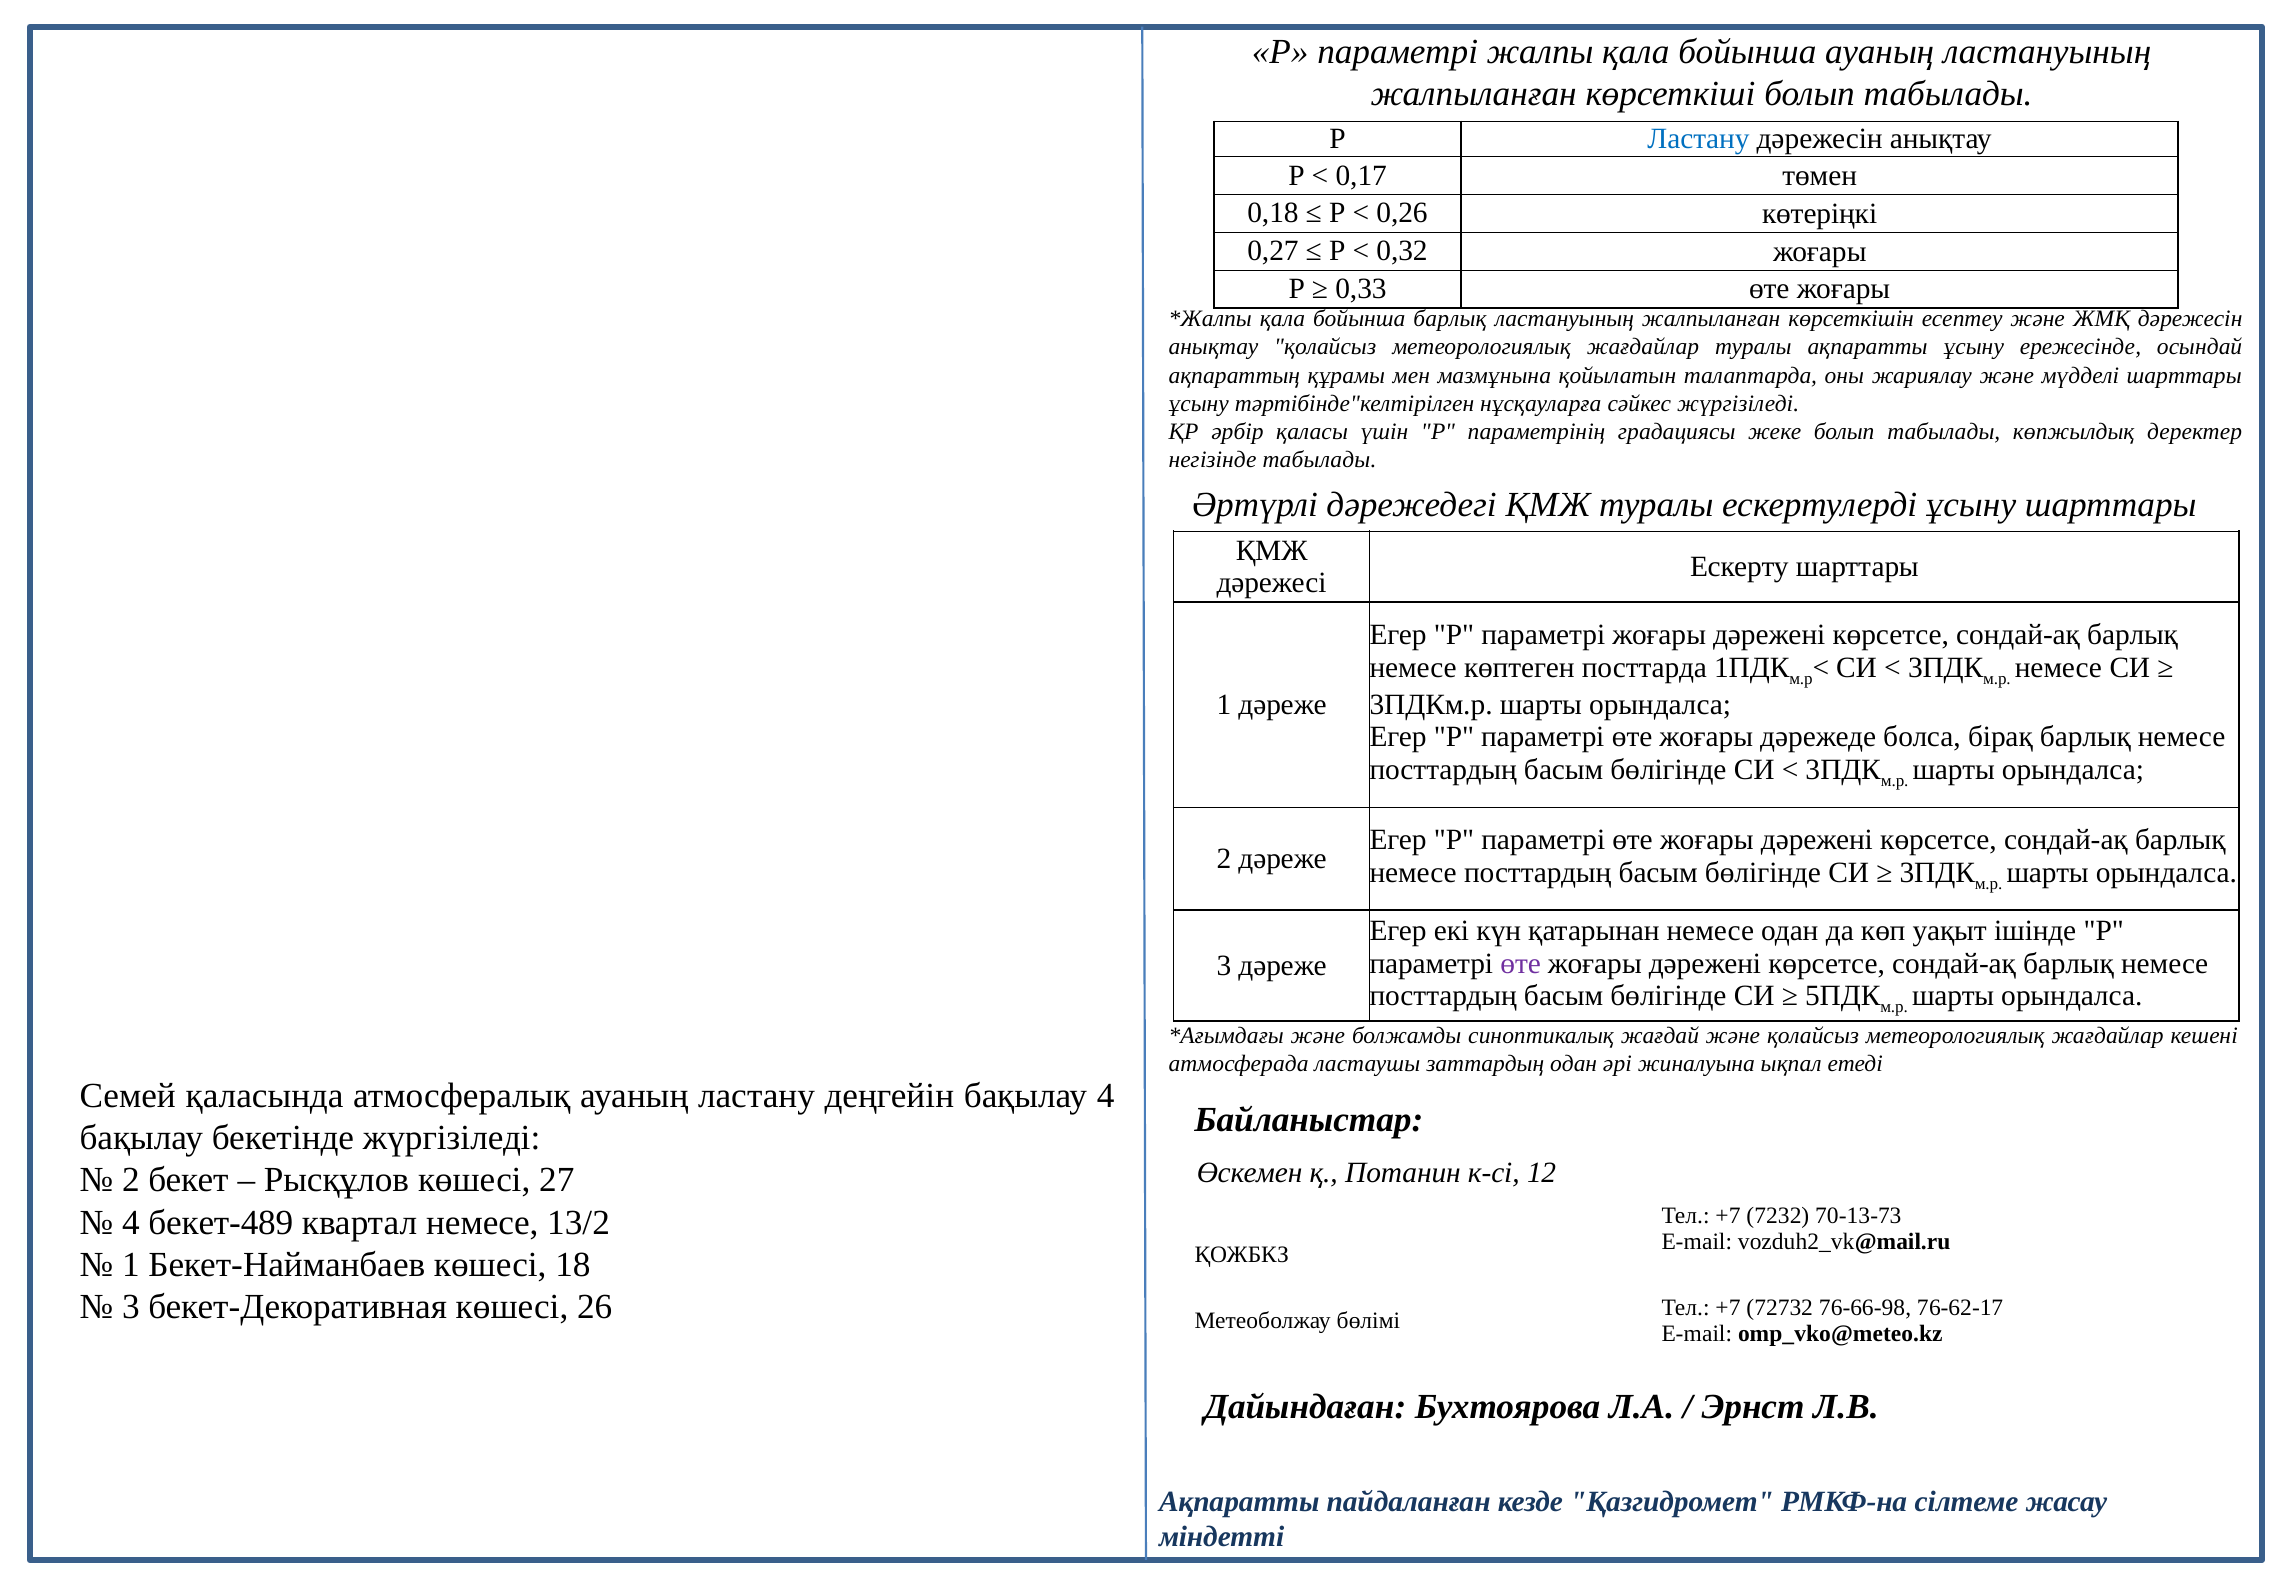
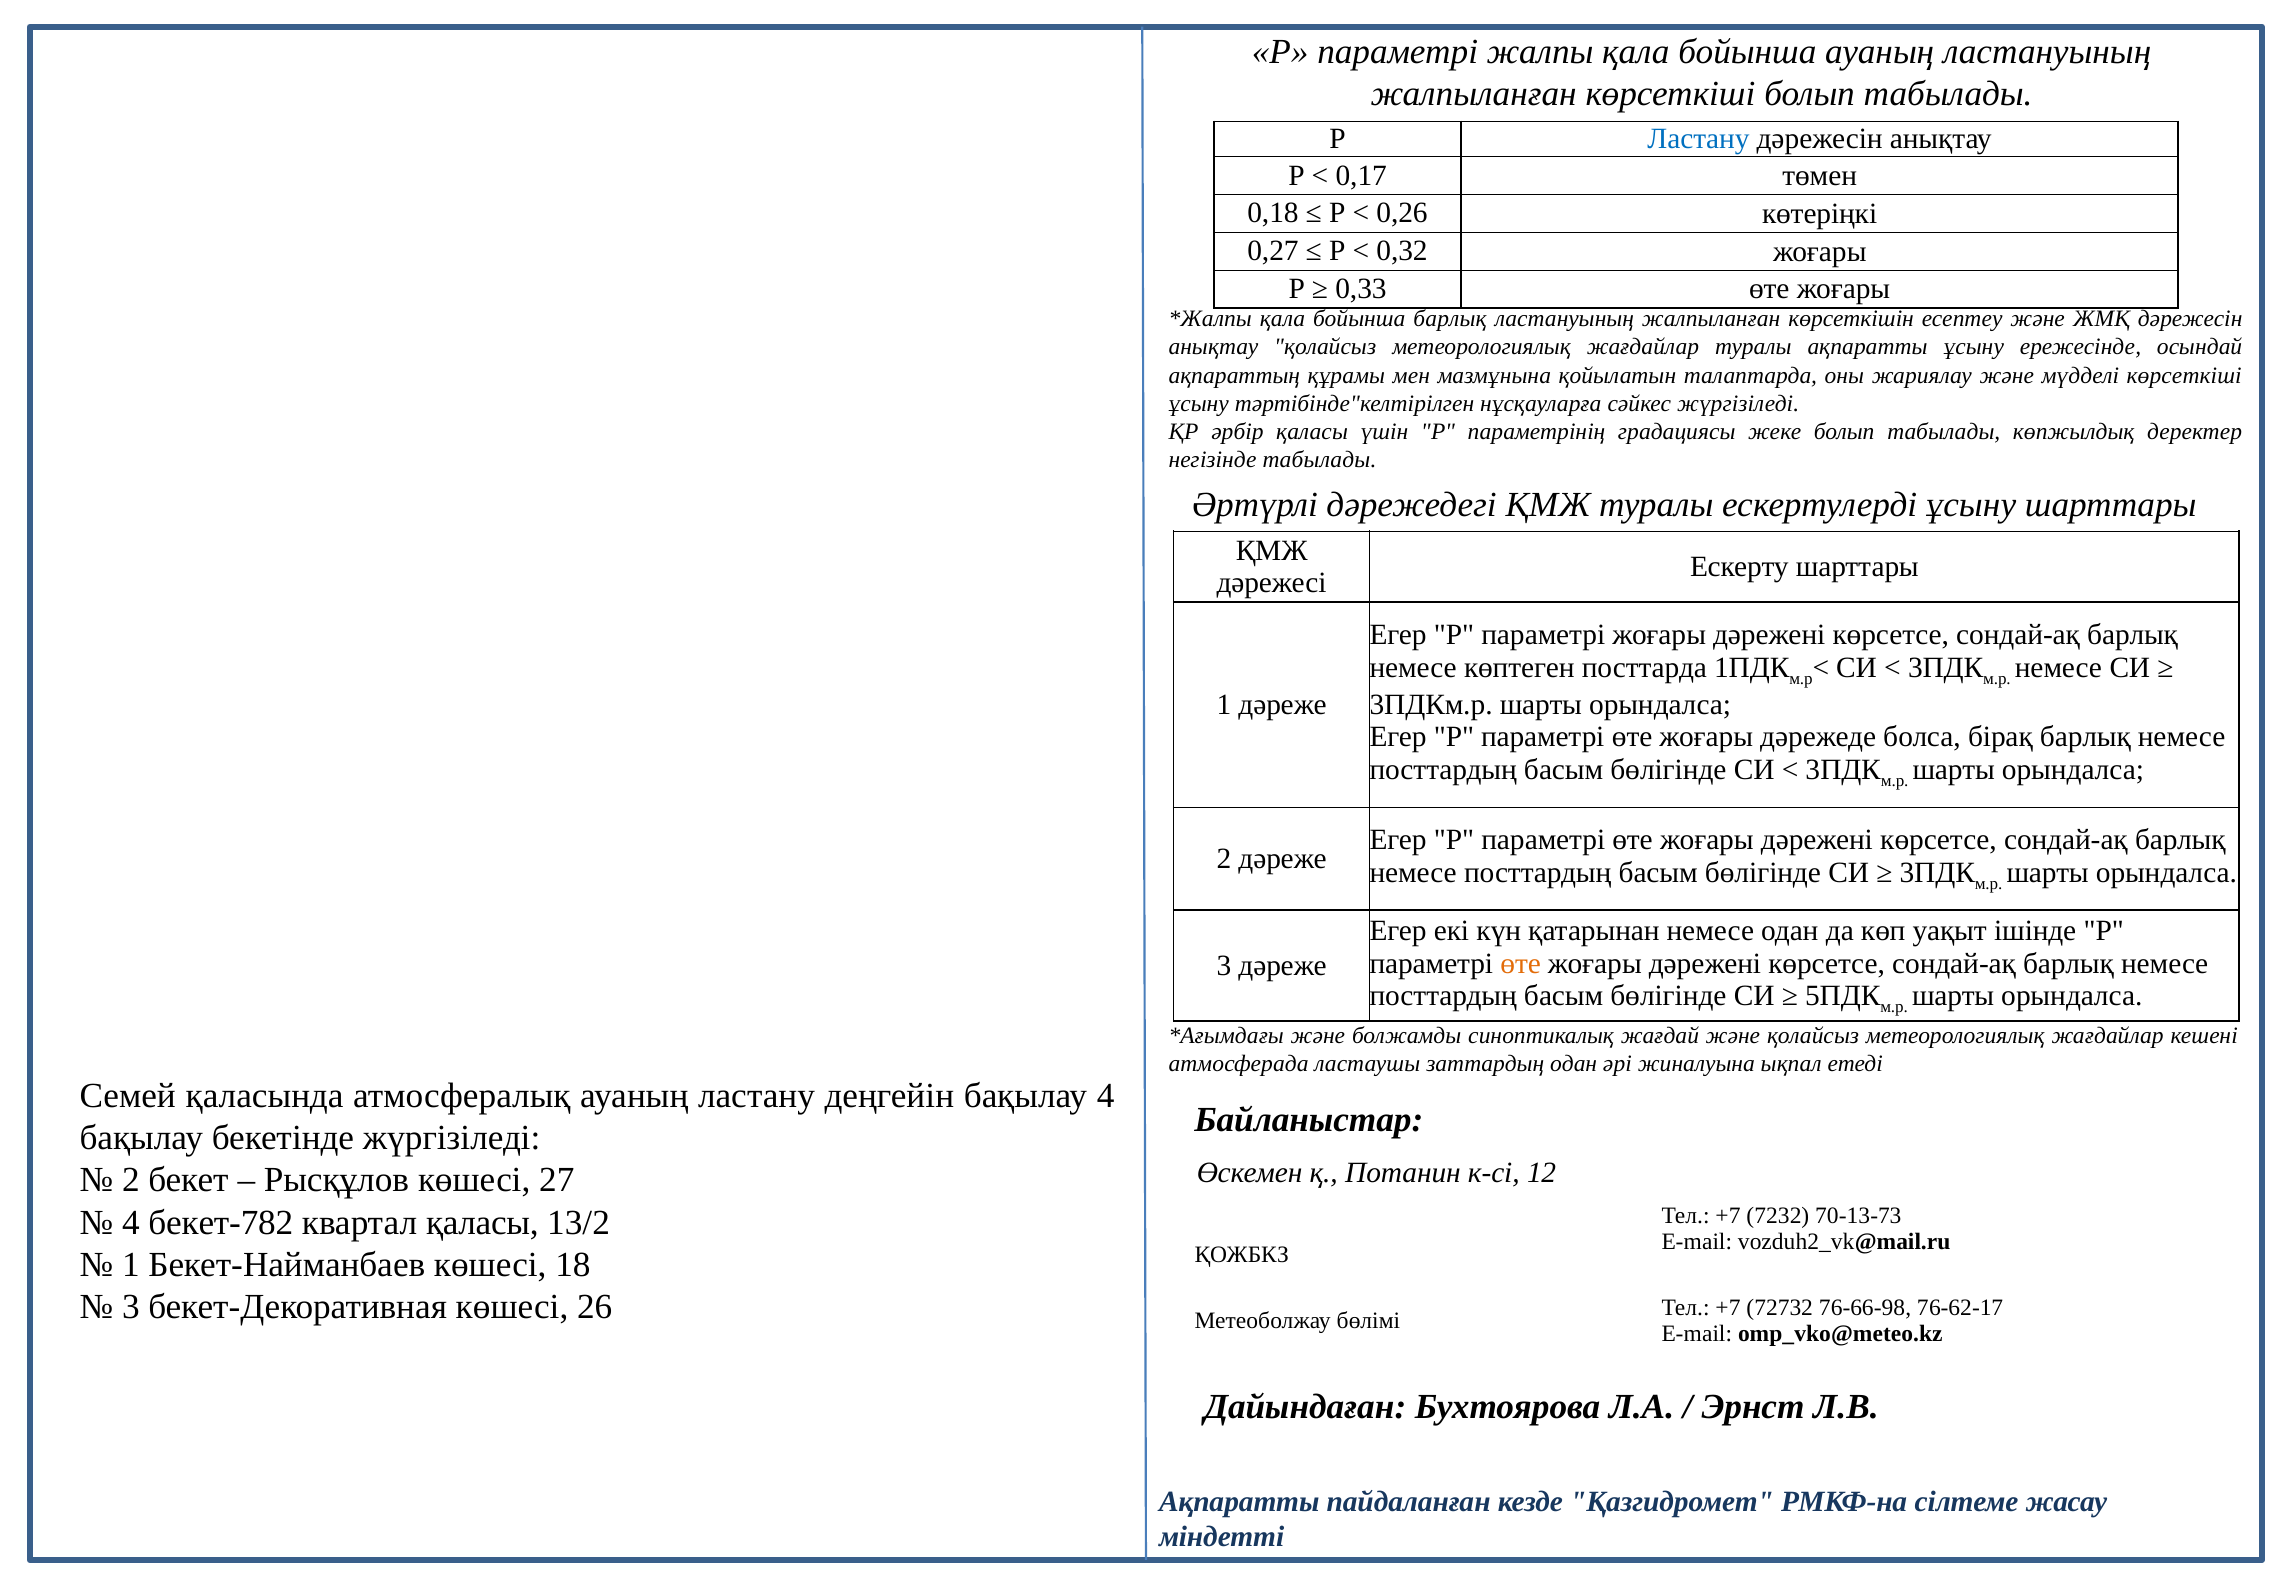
мүдделі шарттары: шарттары -> көрсеткіші
өте at (1521, 963) colour: purple -> orange
бекет-489: бекет-489 -> бекет-782
квартал немесе: немесе -> қаласы
